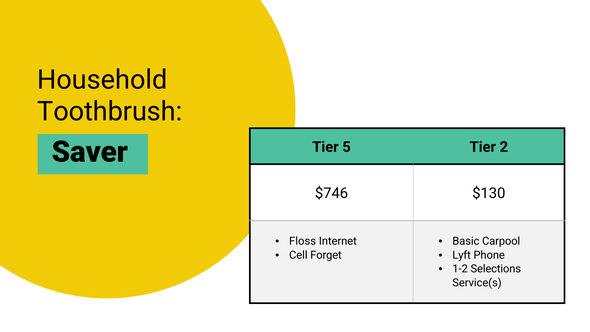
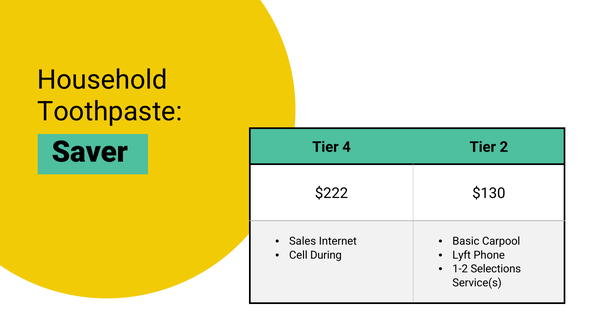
Toothbrush: Toothbrush -> Toothpaste
5: 5 -> 4
$746: $746 -> $222
Floss: Floss -> Sales
Forget: Forget -> During
